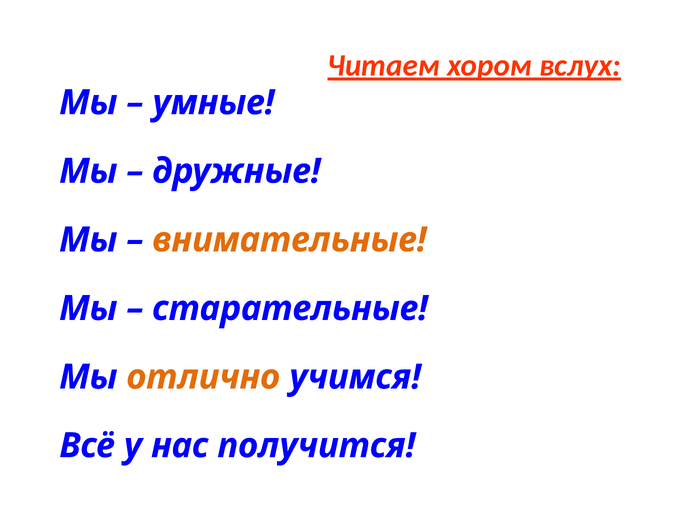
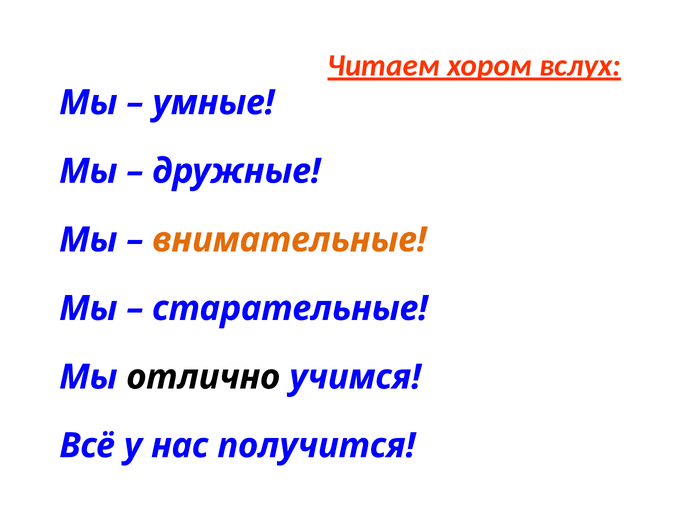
отлично colour: orange -> black
